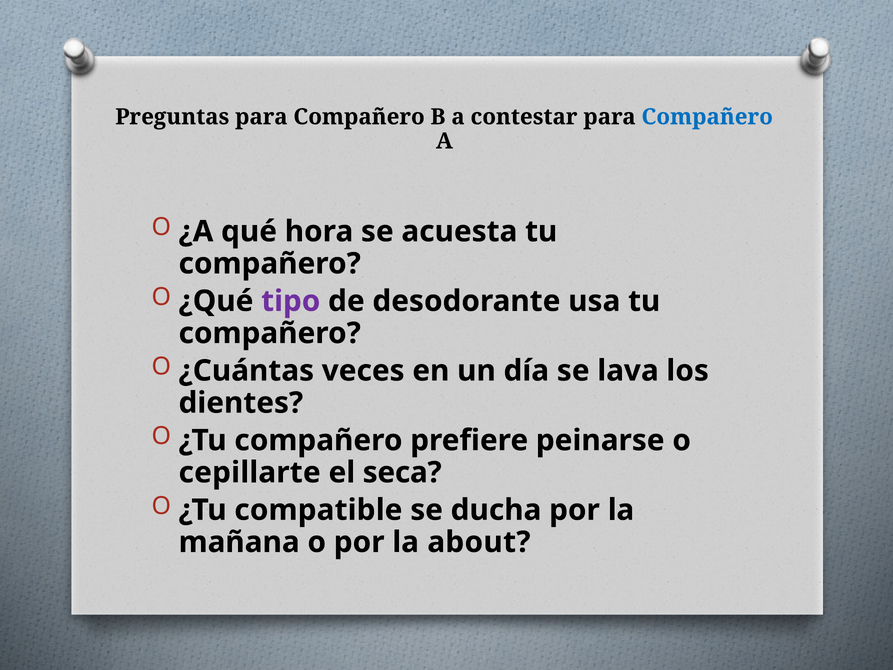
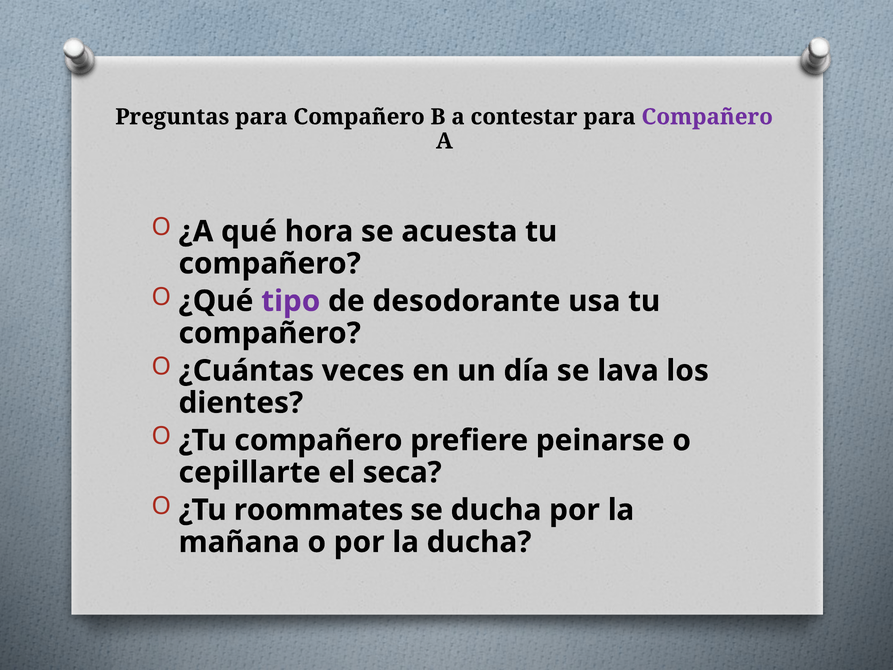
Compañero at (707, 117) colour: blue -> purple
compatible: compatible -> roommates
la about: about -> ducha
